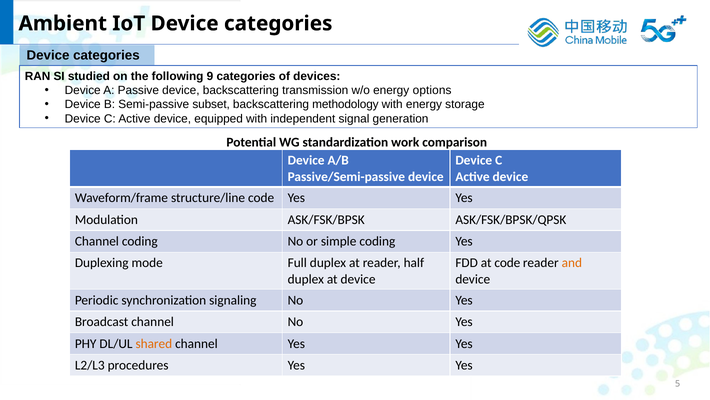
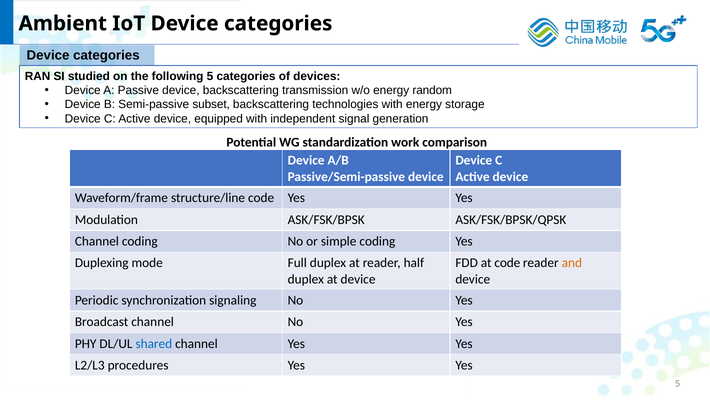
following 9: 9 -> 5
options: options -> random
methodology: methodology -> technologies
shared colour: orange -> blue
